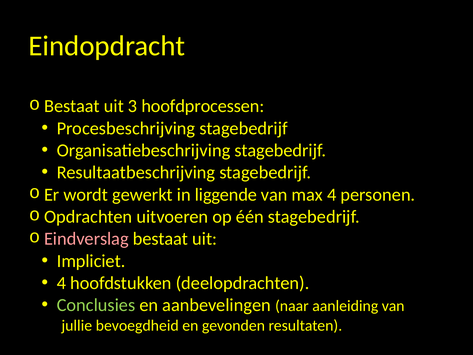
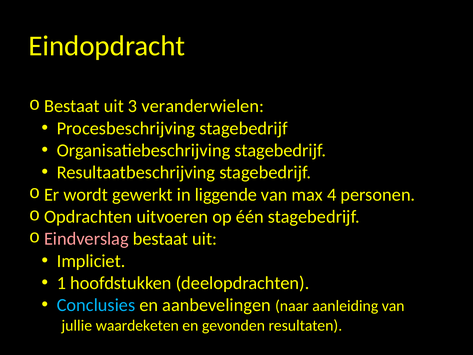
hoofdprocessen: hoofdprocessen -> veranderwielen
4 at (61, 283): 4 -> 1
Conclusies colour: light green -> light blue
bevoegdheid: bevoegdheid -> waardeketen
